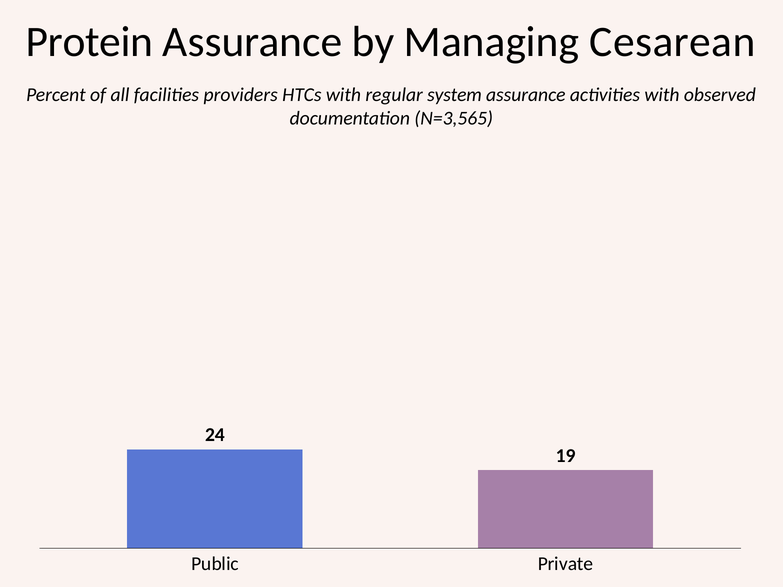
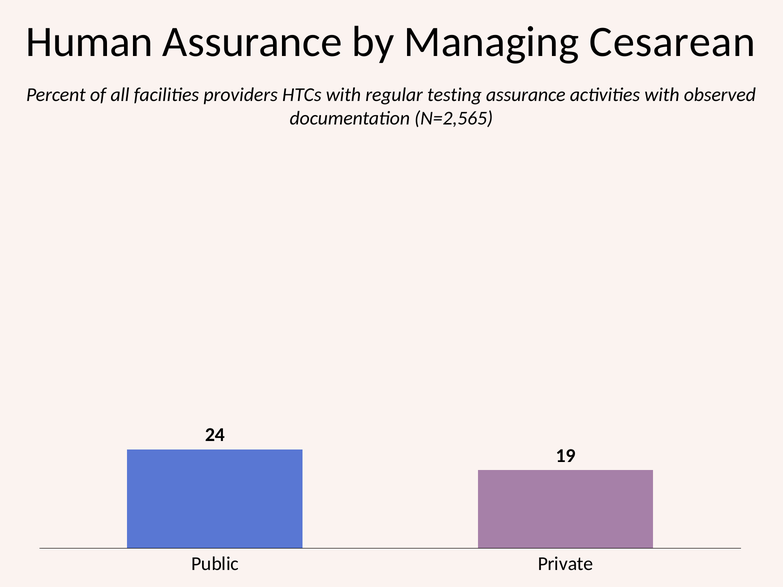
Protein: Protein -> Human
system: system -> testing
N=3,565: N=3,565 -> N=2,565
